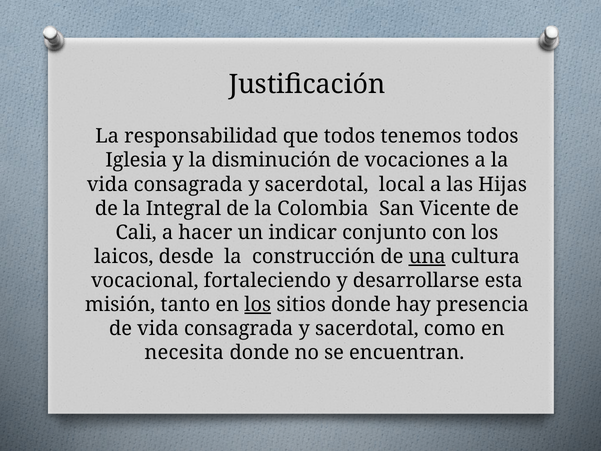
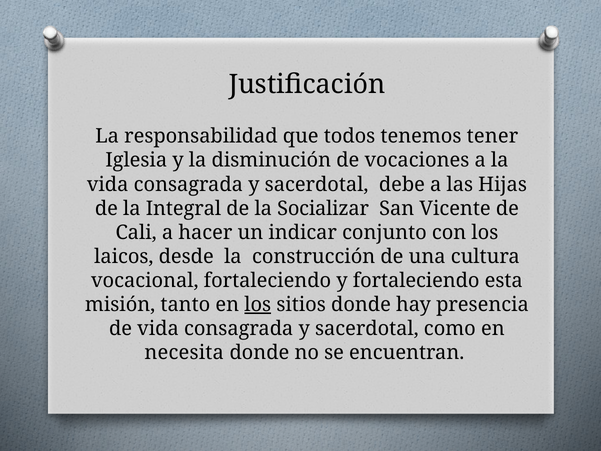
tenemos todos: todos -> tener
local: local -> debe
Colombia: Colombia -> Socializar
una underline: present -> none
y desarrollarse: desarrollarse -> fortaleciendo
